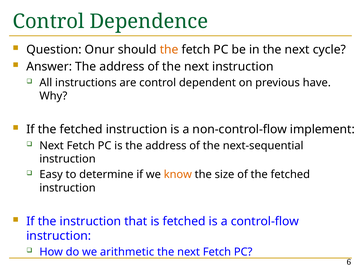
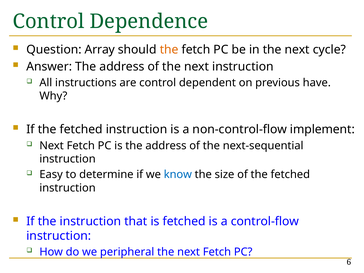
Onur: Onur -> Array
know at (178, 174) colour: orange -> blue
arithmetic: arithmetic -> peripheral
